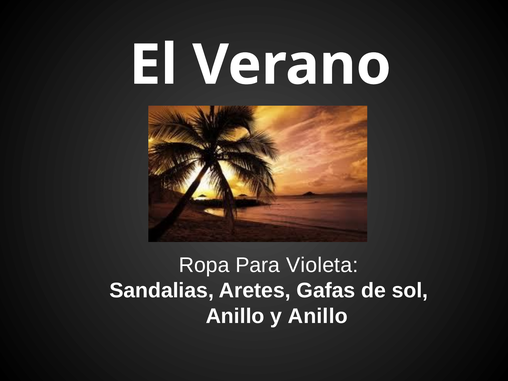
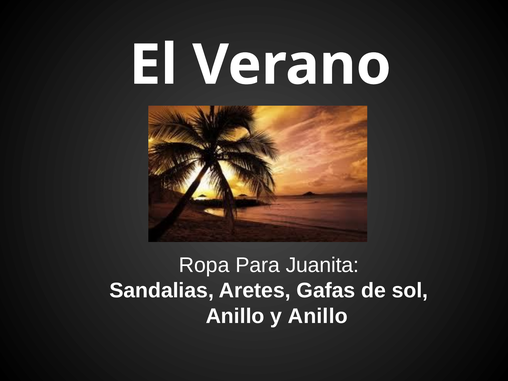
Violeta: Violeta -> Juanita
